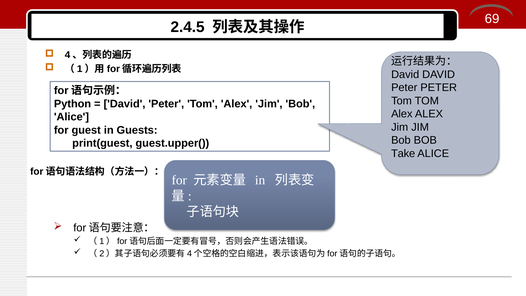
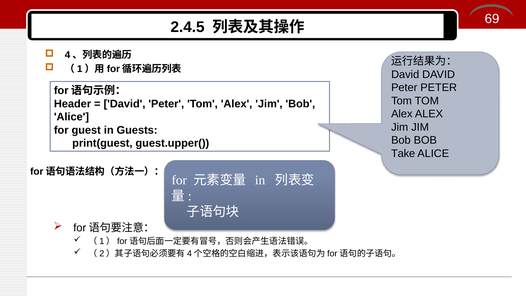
Python: Python -> Header
